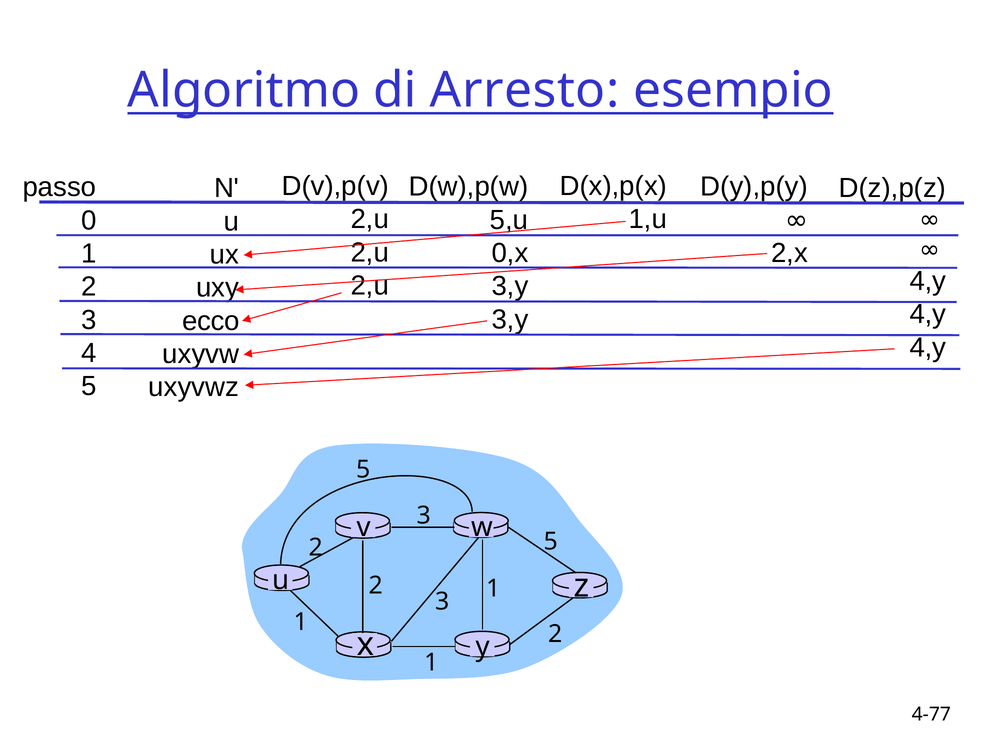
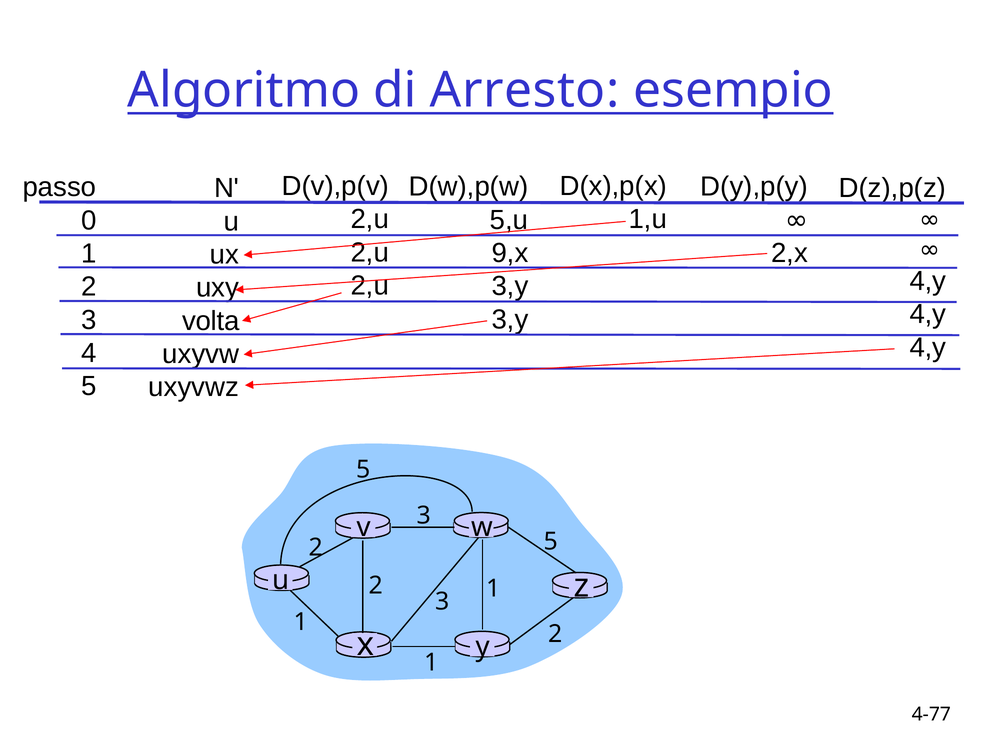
0,x: 0,x -> 9,x
ecco: ecco -> volta
